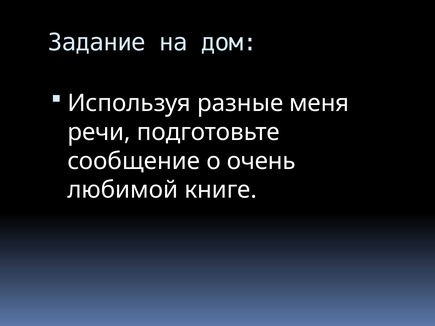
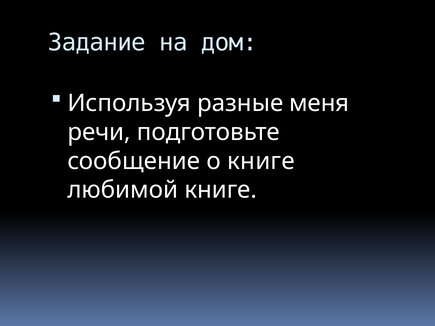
о очень: очень -> книге
